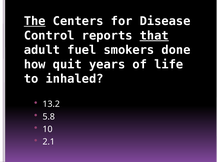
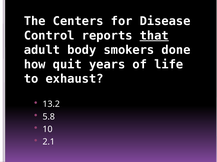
The underline: present -> none
fuel: fuel -> body
inhaled: inhaled -> exhaust
